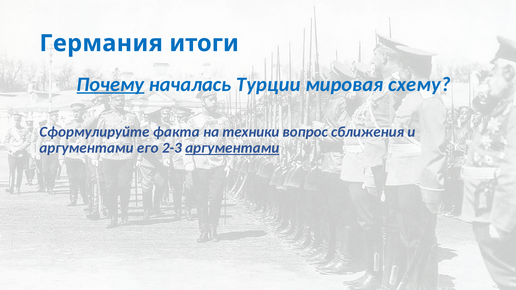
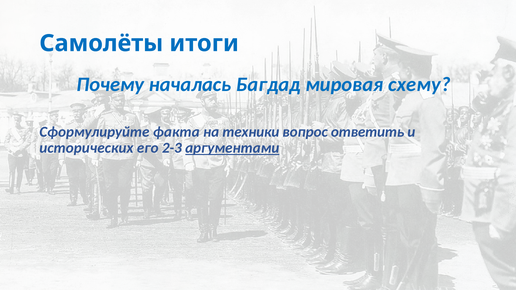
Германия: Германия -> Самолёты
Почему underline: present -> none
Турции: Турции -> Багдад
сближения: сближения -> ответить
аргументами at (86, 148): аргументами -> исторических
